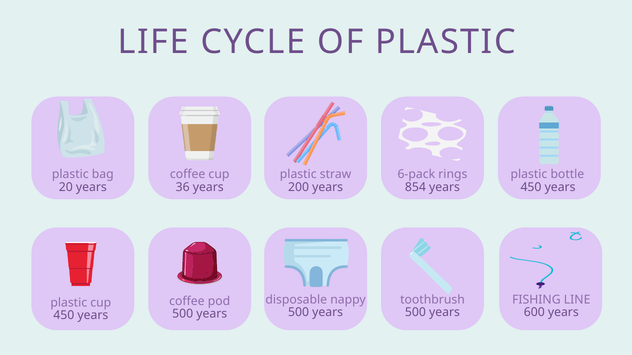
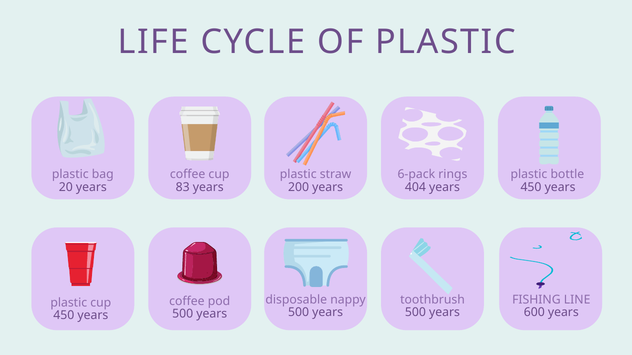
36: 36 -> 83
854: 854 -> 404
